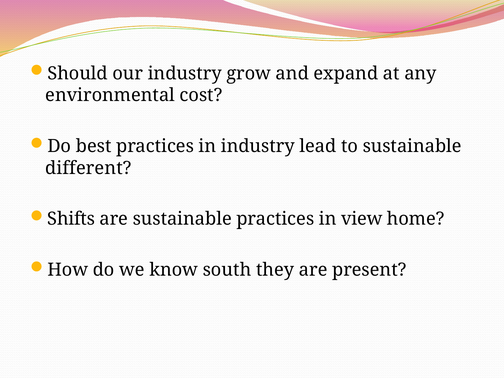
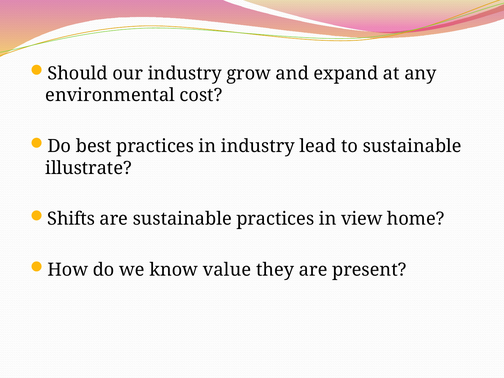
different: different -> illustrate
south: south -> value
